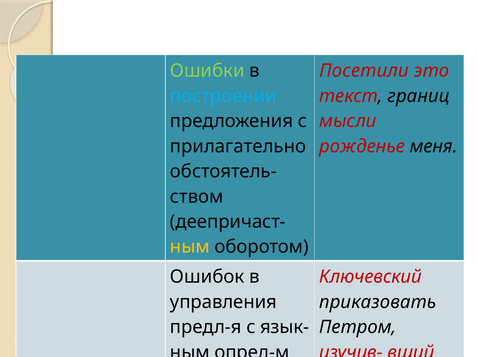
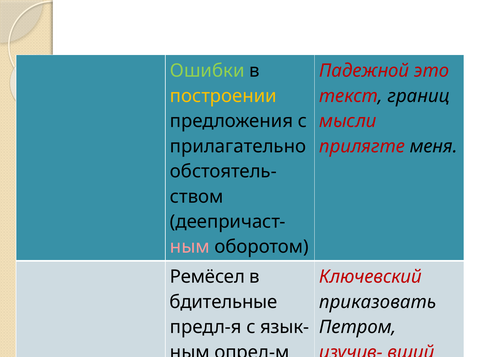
Посетили: Посетили -> Падежной
построении colour: light blue -> yellow
рожденье: рожденье -> прилягте
ным at (190, 247) colour: yellow -> pink
Ошибок: Ошибок -> Ремёсел
управления: управления -> бдительные
